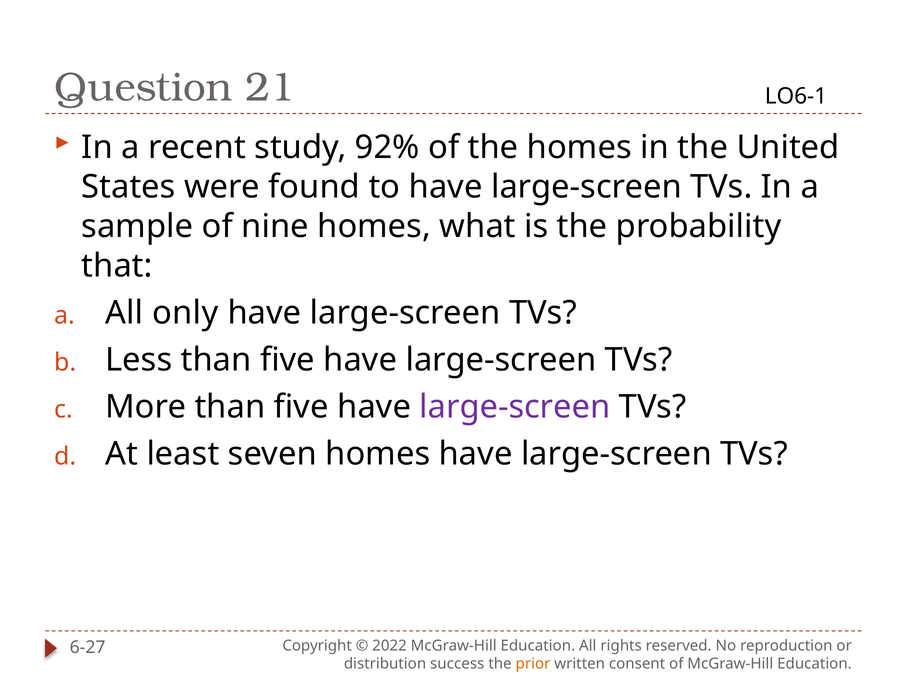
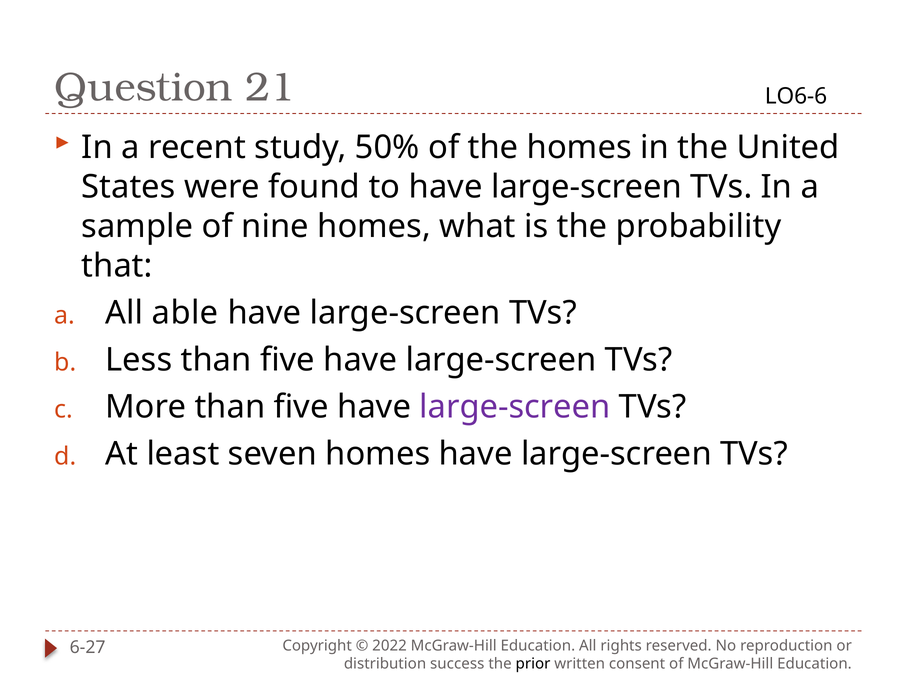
LO6-1: LO6-1 -> LO6-6
92%: 92% -> 50%
only: only -> able
prior colour: orange -> black
